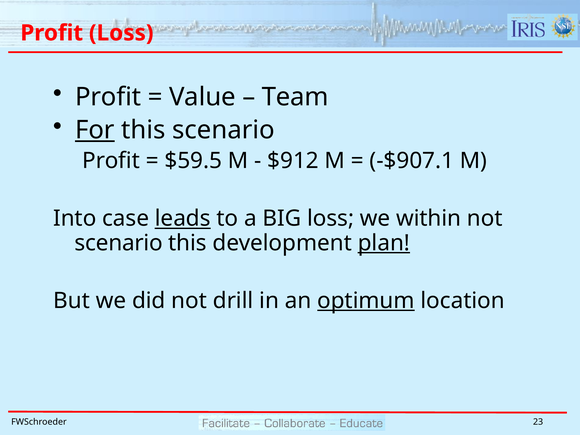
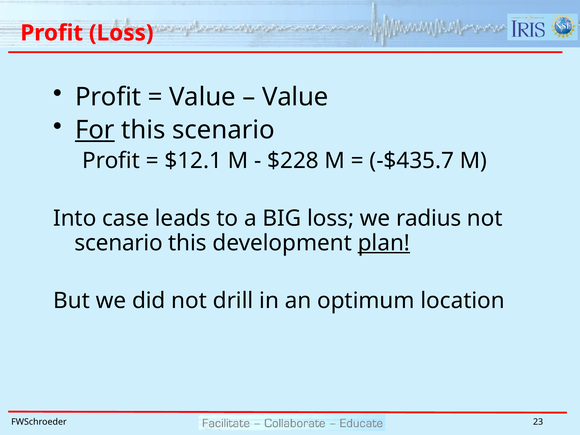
Team at (295, 97): Team -> Value
$59.5: $59.5 -> $12.1
$912: $912 -> $228
-$907.1: -$907.1 -> -$435.7
leads underline: present -> none
within: within -> radius
optimum underline: present -> none
